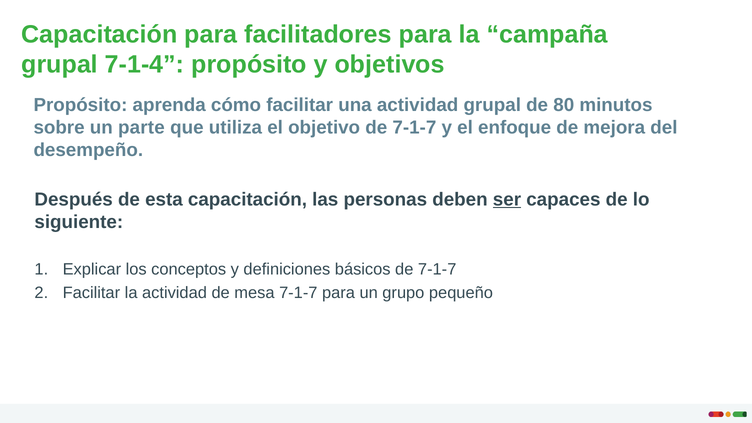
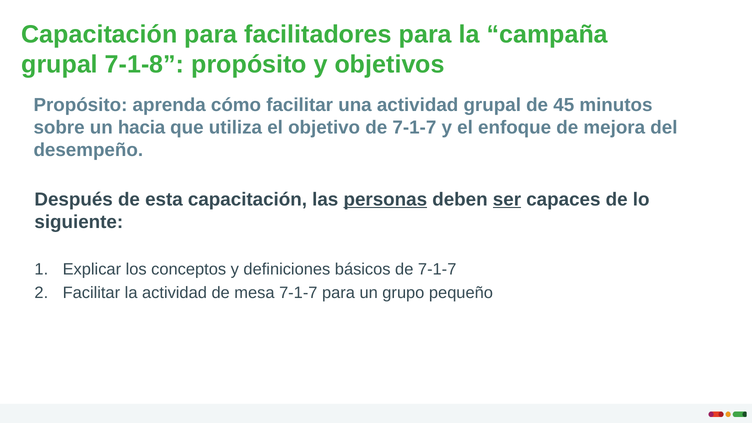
7-1-4: 7-1-4 -> 7-1-8
80: 80 -> 45
parte: parte -> hacia
personas underline: none -> present
